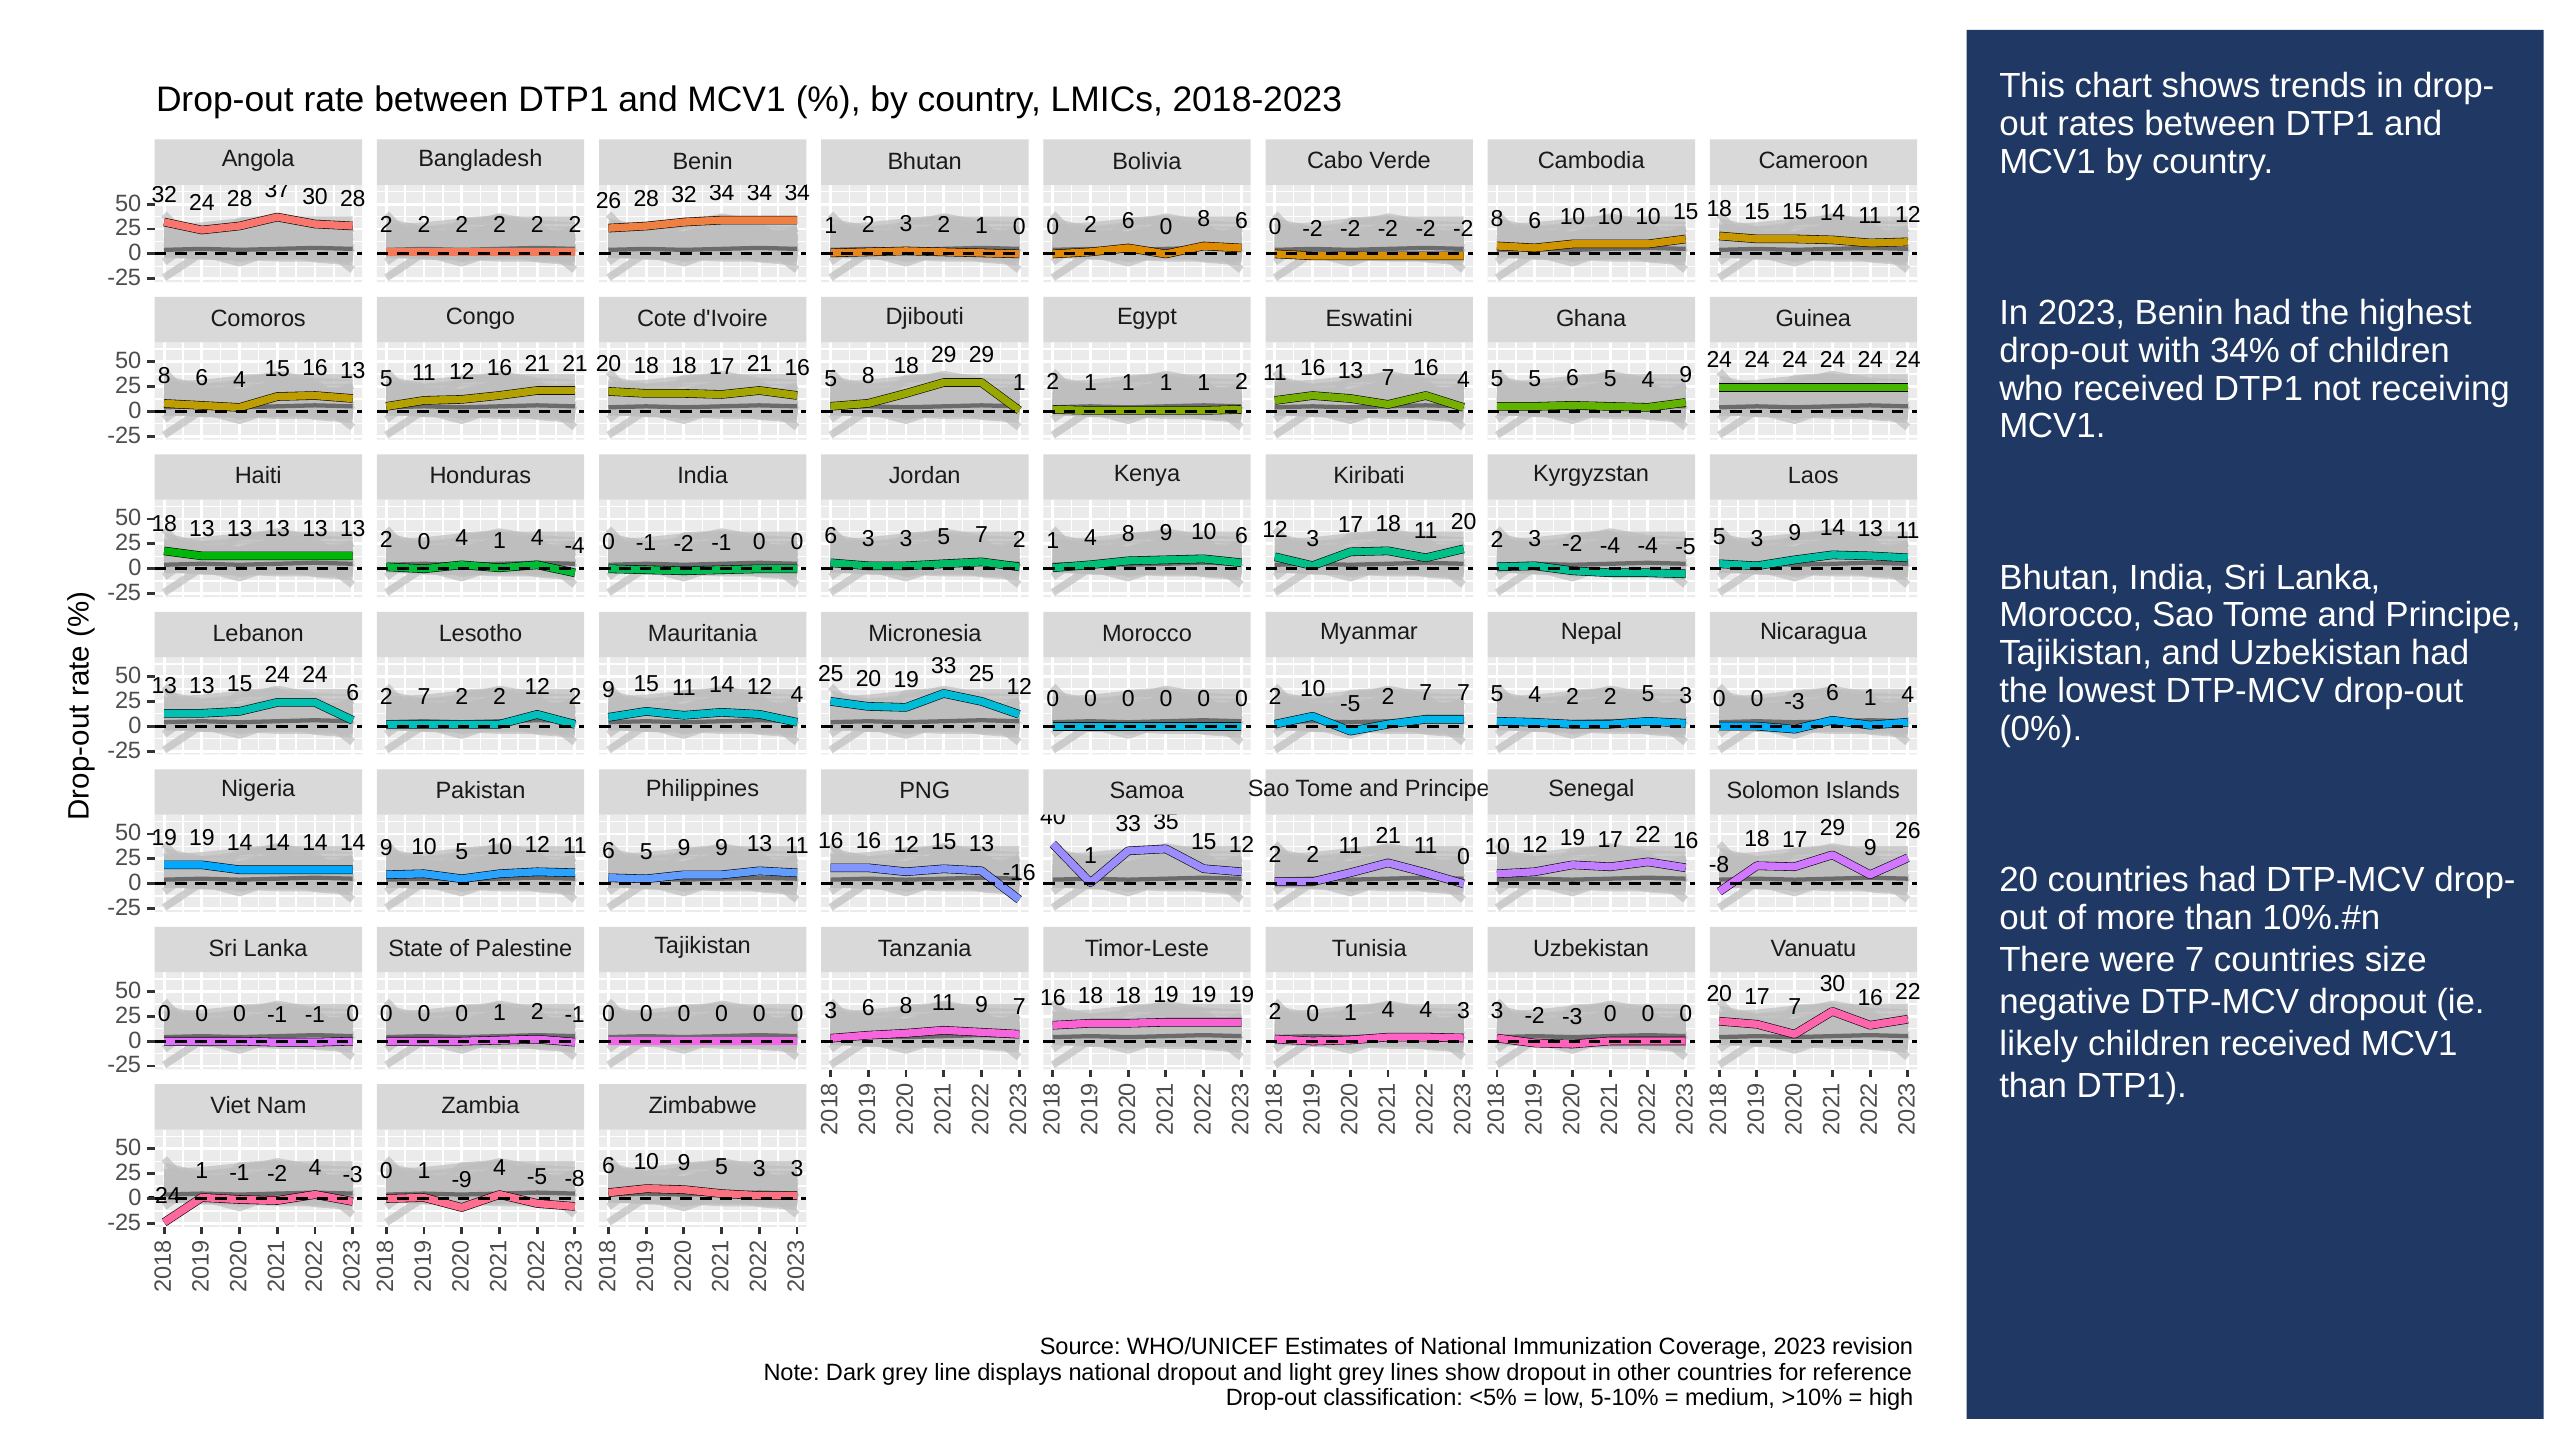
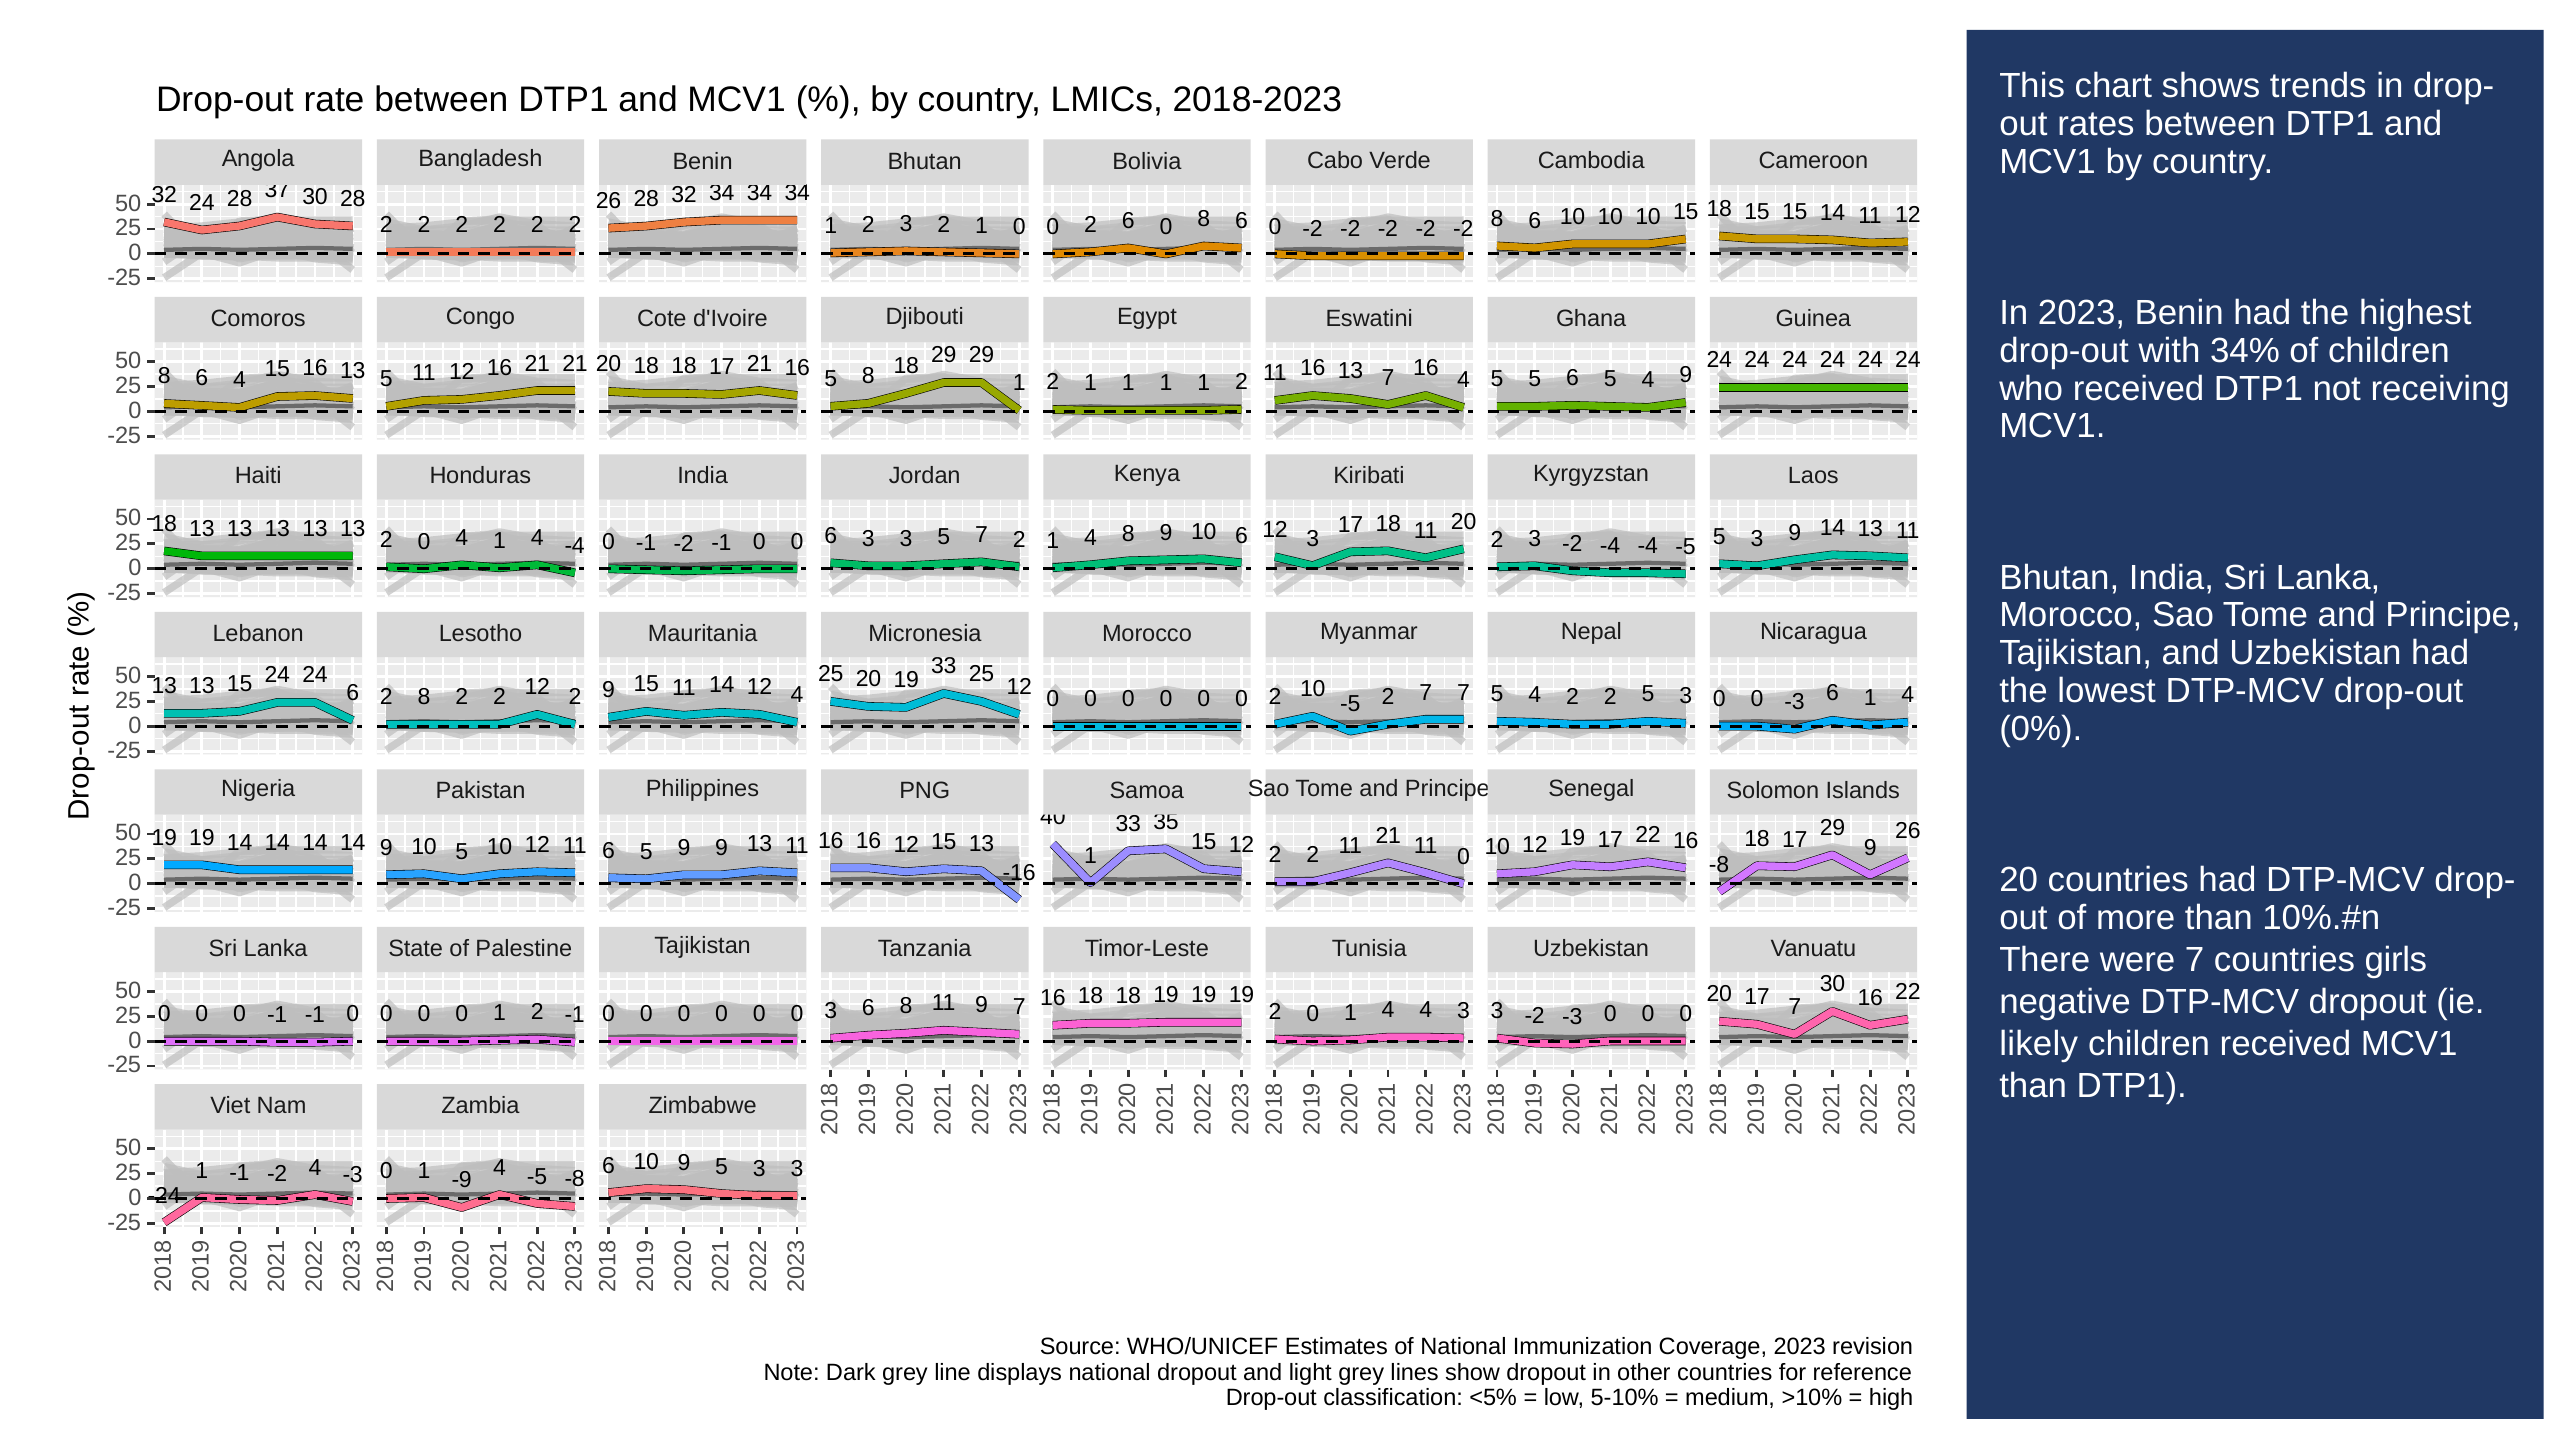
7 at (424, 697): 7 -> 8
size: size -> girls
